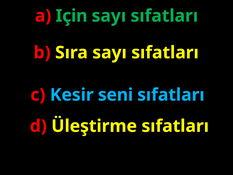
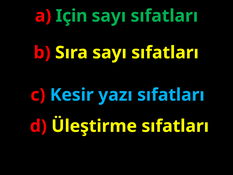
seni: seni -> yazı
